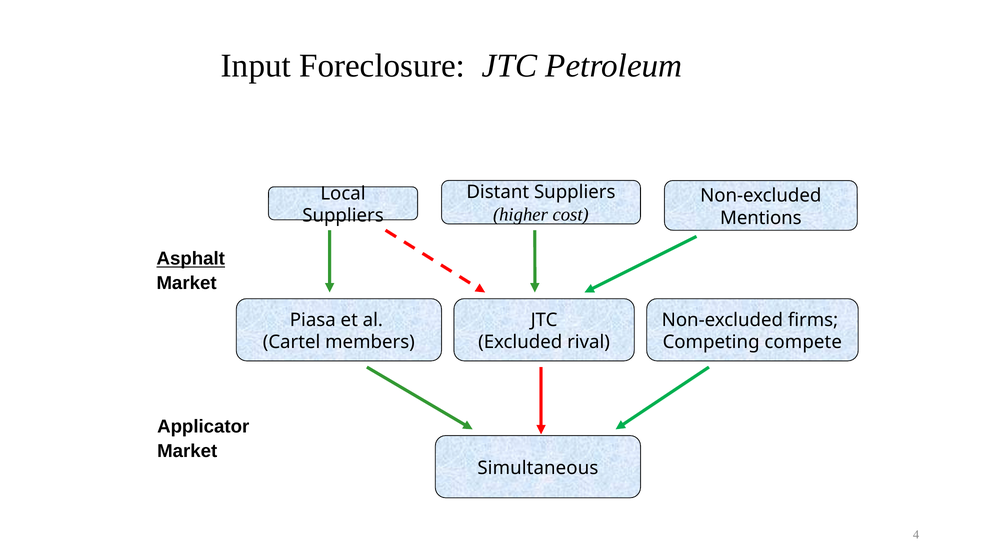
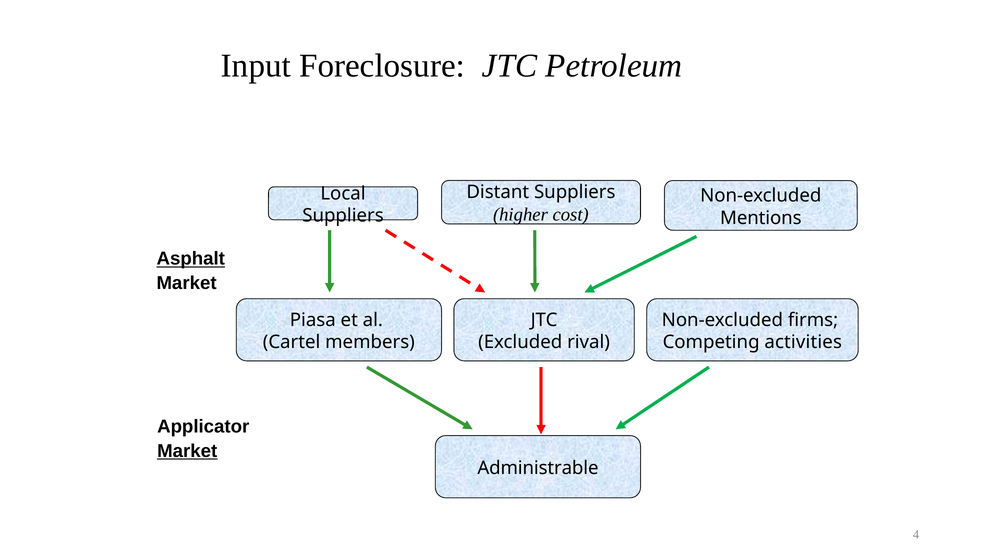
compete: compete -> activities
Market at (187, 451) underline: none -> present
Simultaneous: Simultaneous -> Administrable
